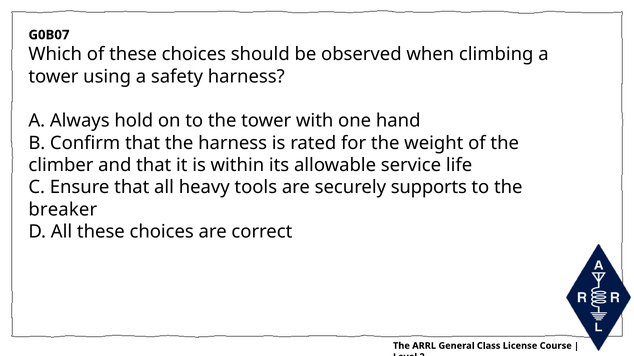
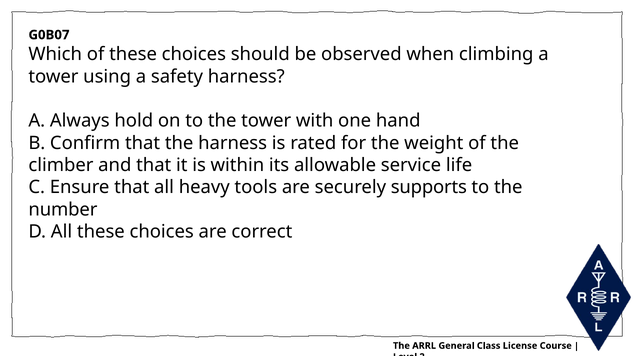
breaker: breaker -> number
